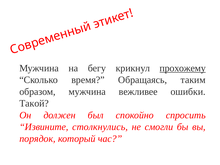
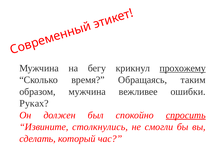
Такой: Такой -> Руках
спросить underline: none -> present
порядок: порядок -> сделать
